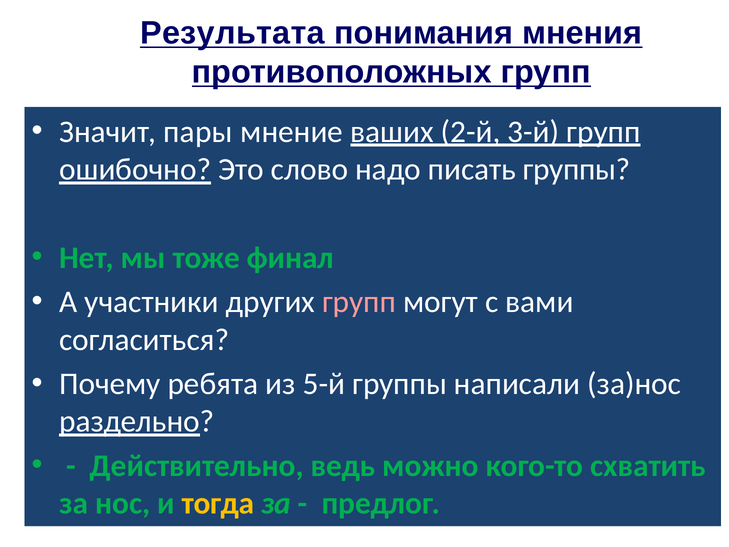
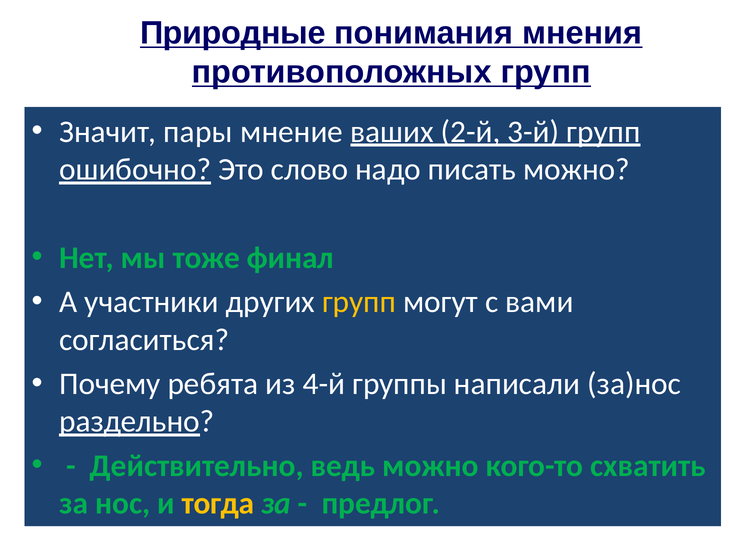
Результата: Результата -> Природные
писать группы: группы -> можно
групп at (359, 302) colour: pink -> yellow
5-й: 5-й -> 4-й
